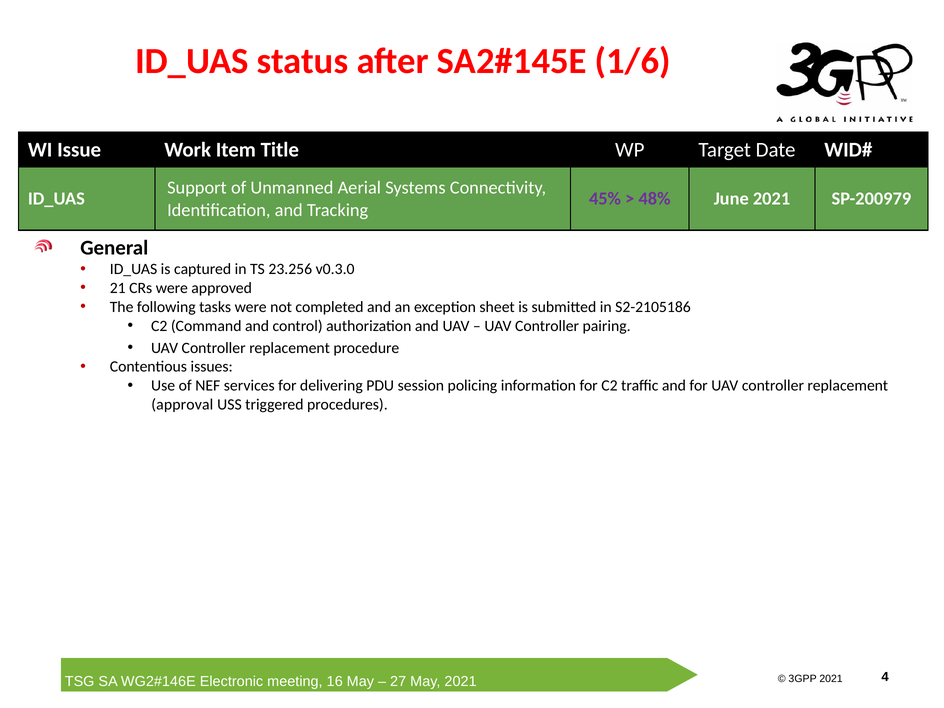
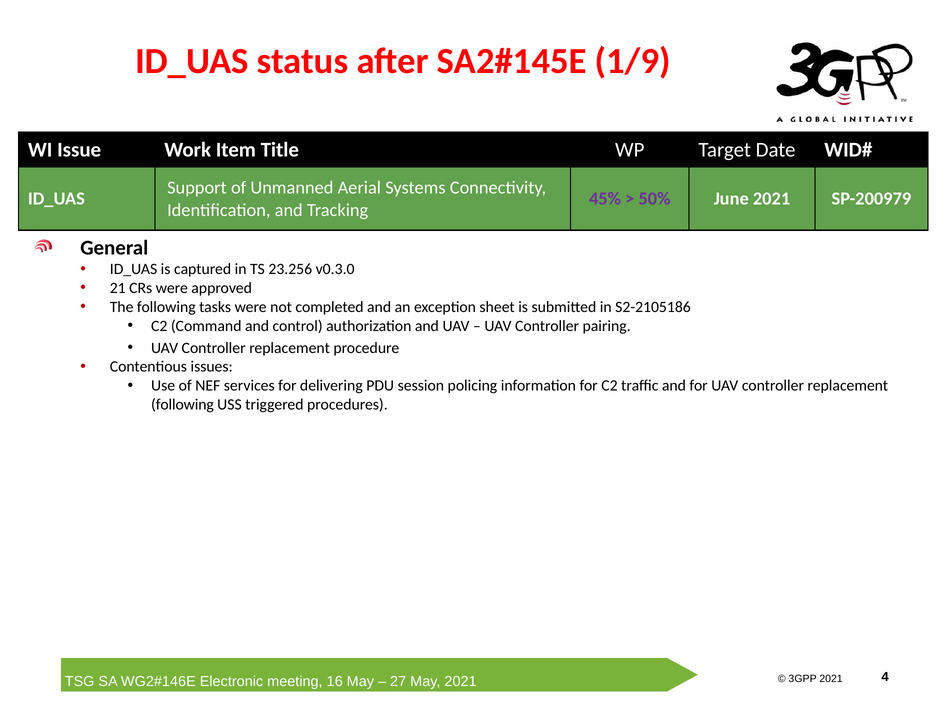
1/6: 1/6 -> 1/9
48%: 48% -> 50%
approval at (182, 405): approval -> following
